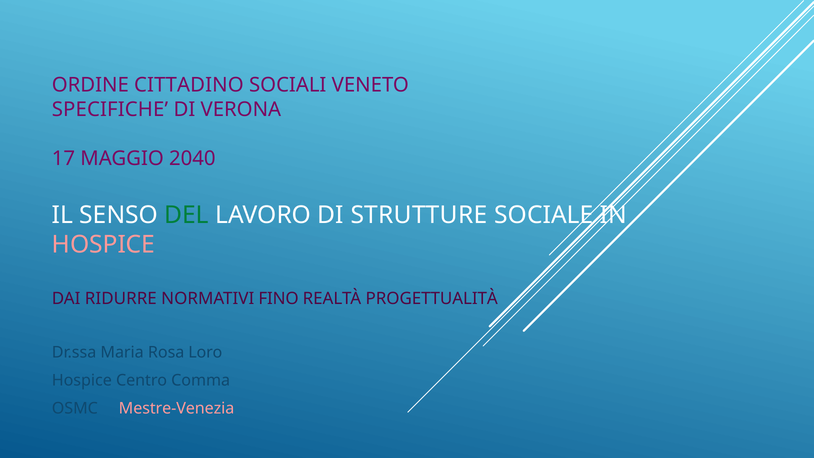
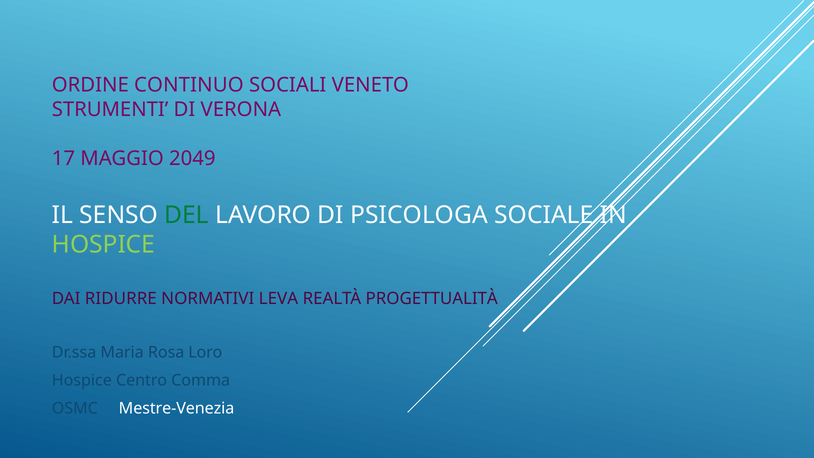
CITTADINO: CITTADINO -> CONTINUO
SPECIFICHE: SPECIFICHE -> STRUMENTI
2040: 2040 -> 2049
STRUTTURE: STRUTTURE -> PSICOLOGA
HOSPICE at (103, 245) colour: pink -> light green
FINO: FINO -> LEVA
Mestre-Venezia colour: pink -> white
